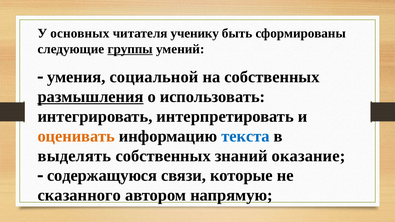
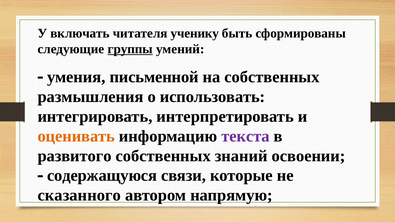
основных: основных -> включать
социальной: социальной -> письменной
размышления underline: present -> none
текста colour: blue -> purple
выделять: выделять -> развитого
оказание: оказание -> освоении
